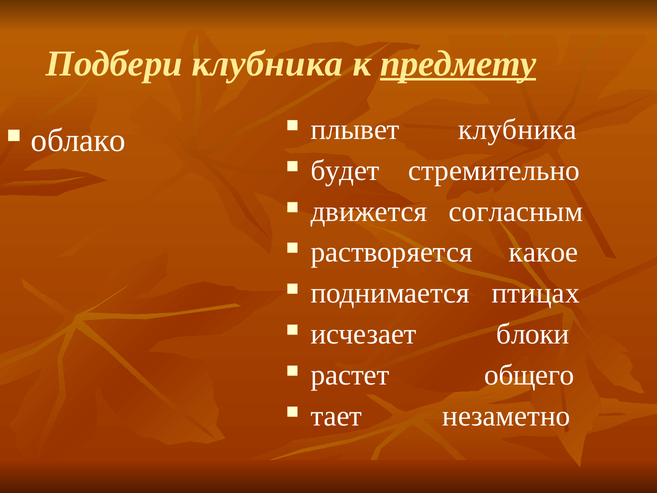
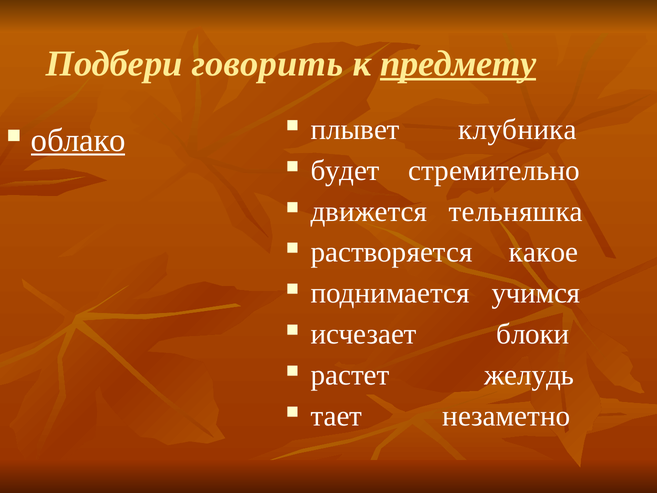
Подбери клубника: клубника -> говорить
облако underline: none -> present
согласным: согласным -> тельняшка
птицах: птицах -> учимся
общего: общего -> желудь
